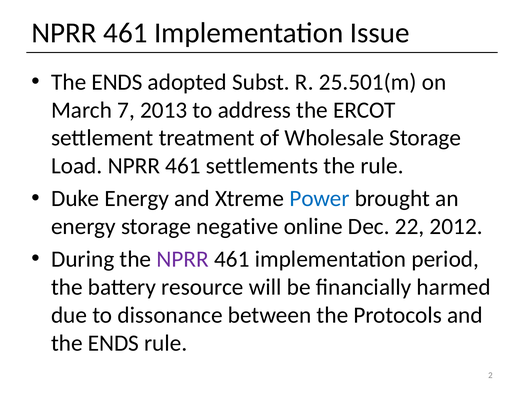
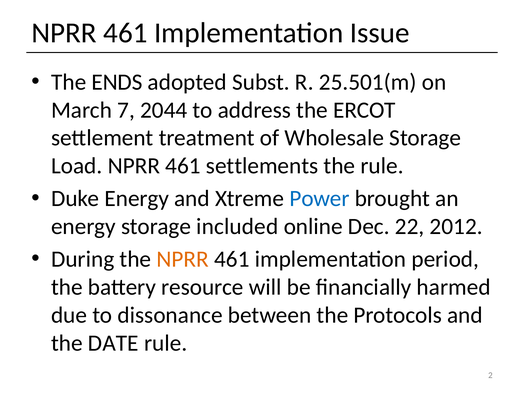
2013: 2013 -> 2044
negative: negative -> included
NPRR at (183, 259) colour: purple -> orange
ENDS at (113, 343): ENDS -> DATE
